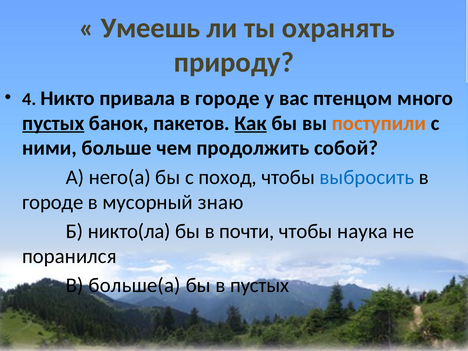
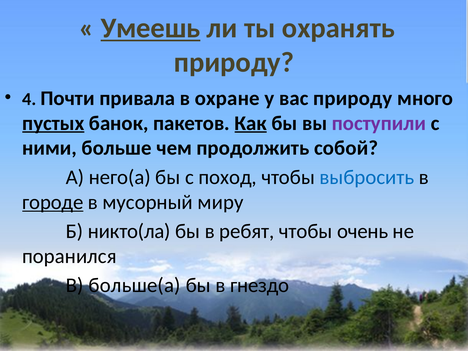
Умеешь underline: none -> present
Никто: Никто -> Почти
привала в городе: городе -> охране
вас птенцом: птенцом -> природу
поступили colour: orange -> purple
городе at (53, 202) underline: none -> present
знаю: знаю -> миру
почти: почти -> ребят
наука: наука -> очень
в пустых: пустых -> гнездо
